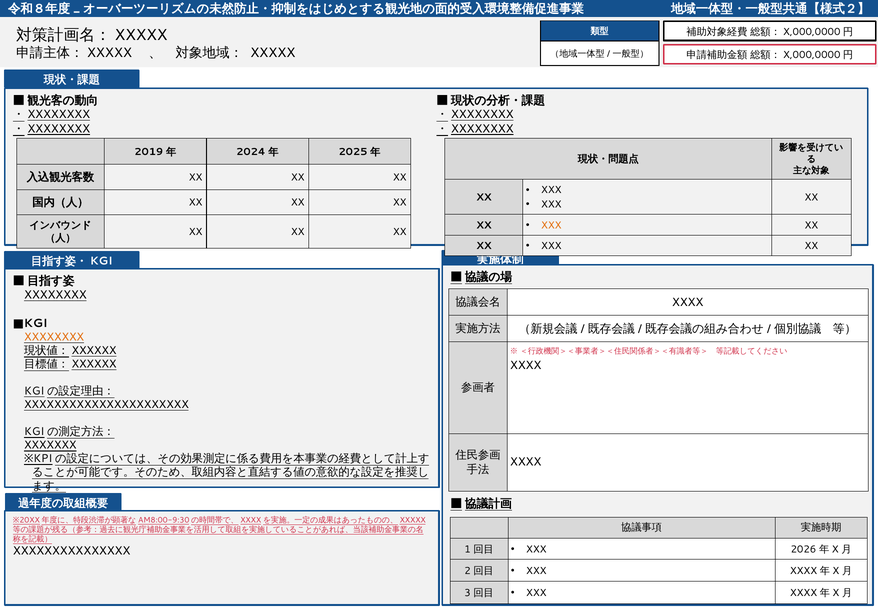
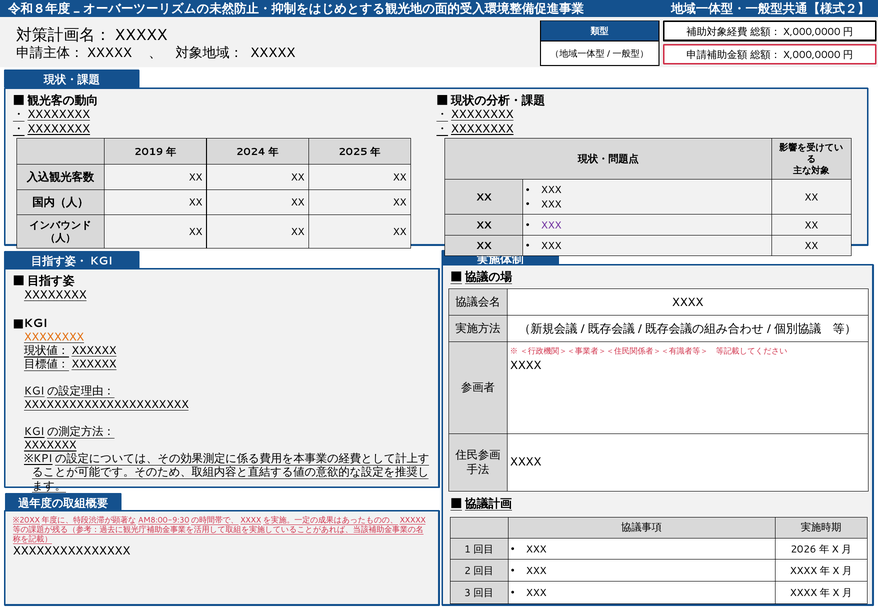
XXX at (551, 225) colour: orange -> purple
